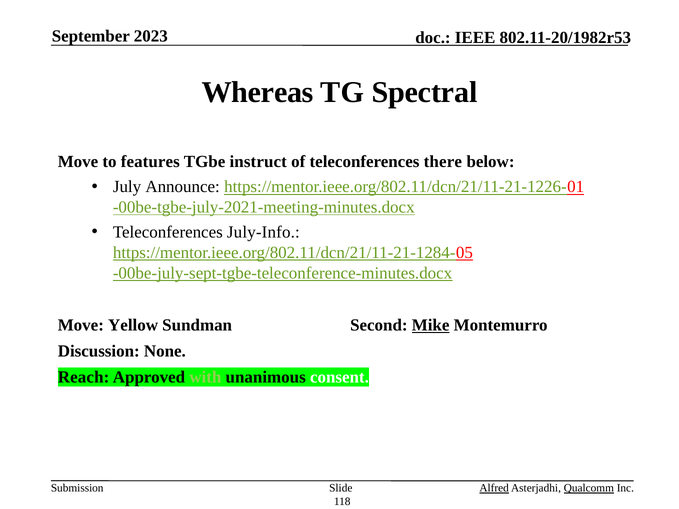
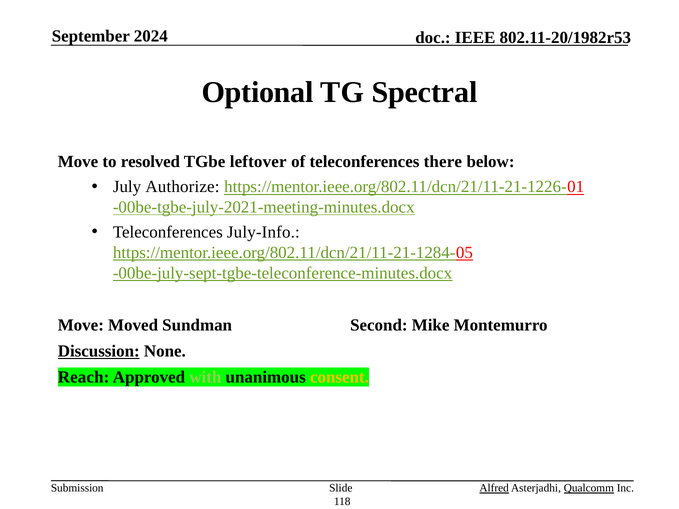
2023: 2023 -> 2024
Whereas: Whereas -> Optional
features: features -> resolved
instruct: instruct -> leftover
Announce: Announce -> Authorize
Yellow: Yellow -> Moved
Mike underline: present -> none
Discussion underline: none -> present
consent colour: white -> yellow
